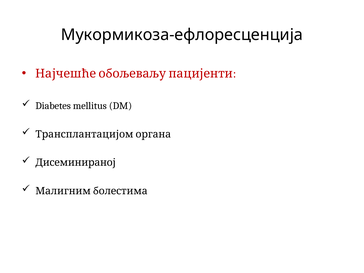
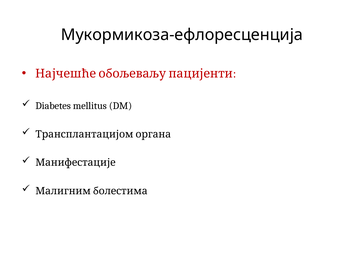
Дисеминираној: Дисеминираној -> Манифестације
